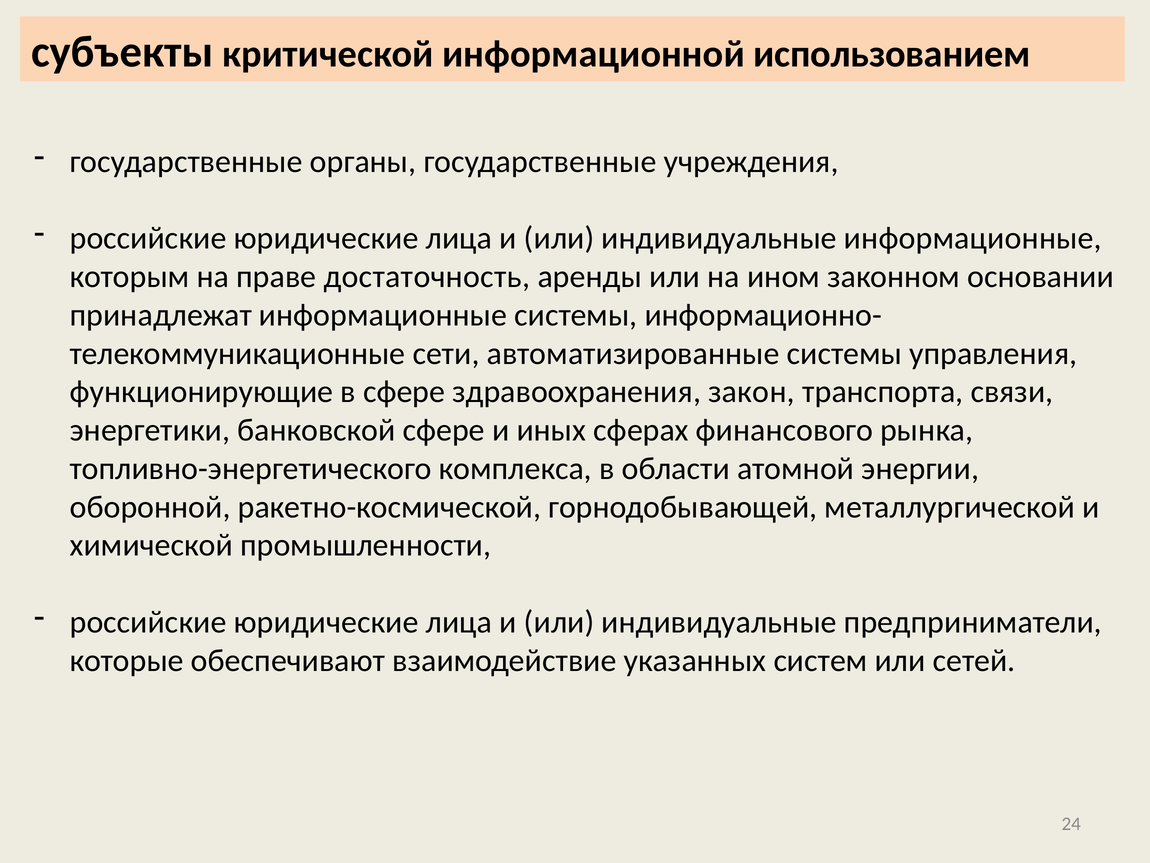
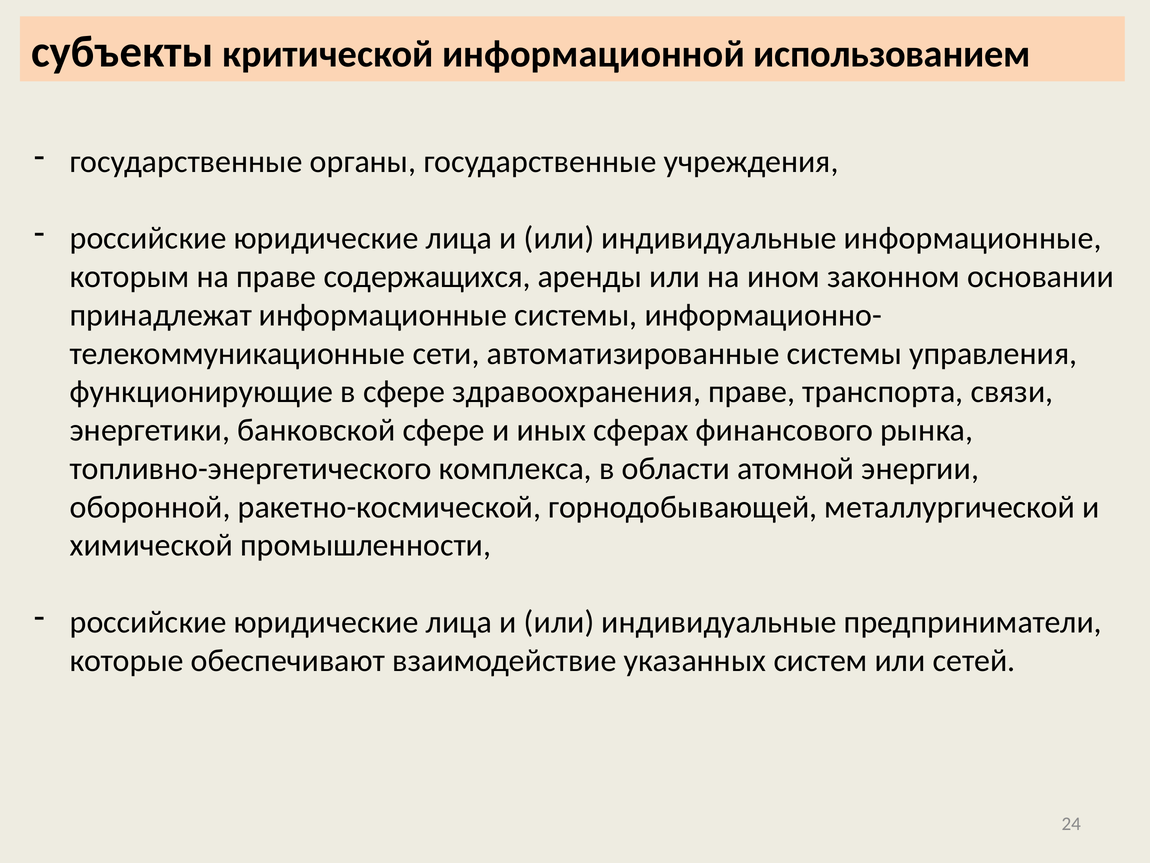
достаточность: достаточность -> содержащихся
здравоохранения закон: закон -> праве
